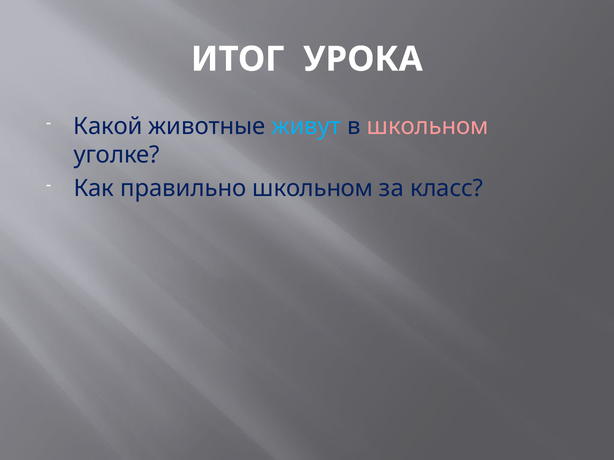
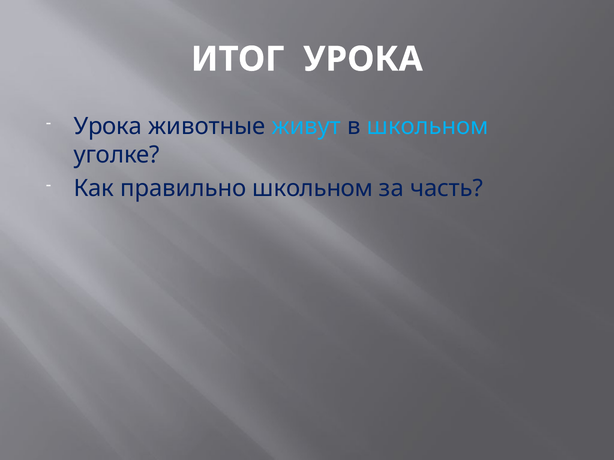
Какой at (108, 126): Какой -> Урока
школьном at (428, 126) colour: pink -> light blue
класс: класс -> часть
